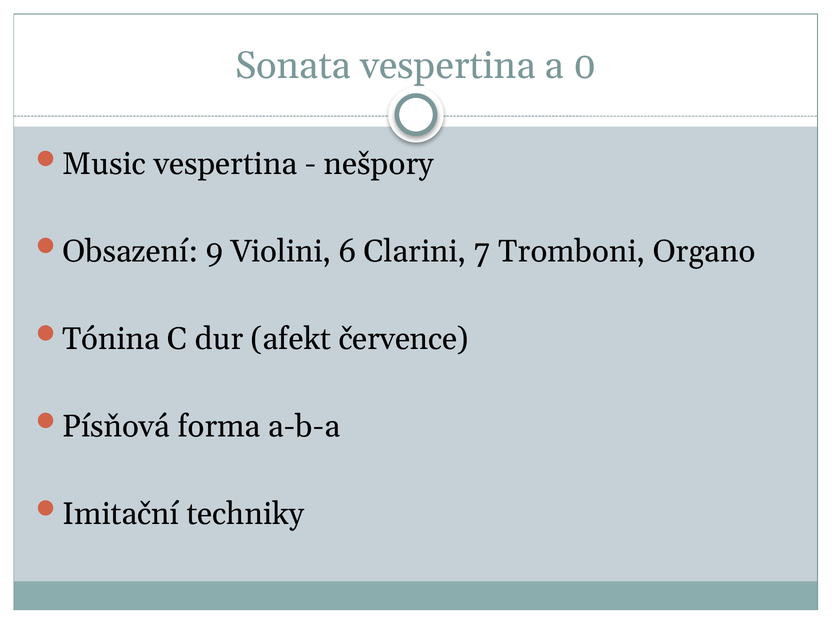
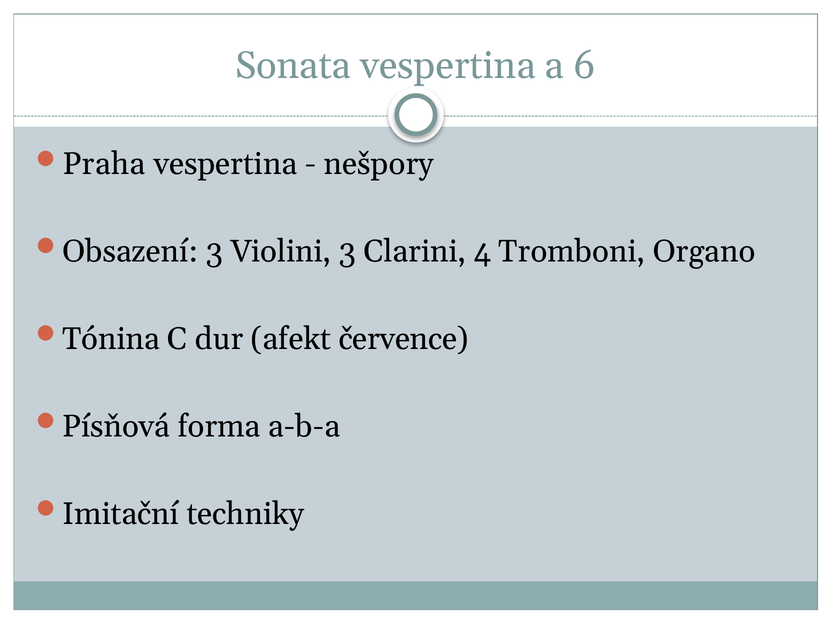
0: 0 -> 6
Music: Music -> Praha
Obsazení 9: 9 -> 3
Violini 6: 6 -> 3
7: 7 -> 4
